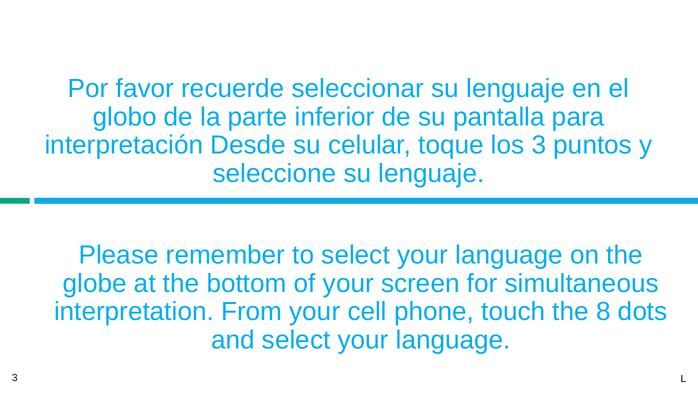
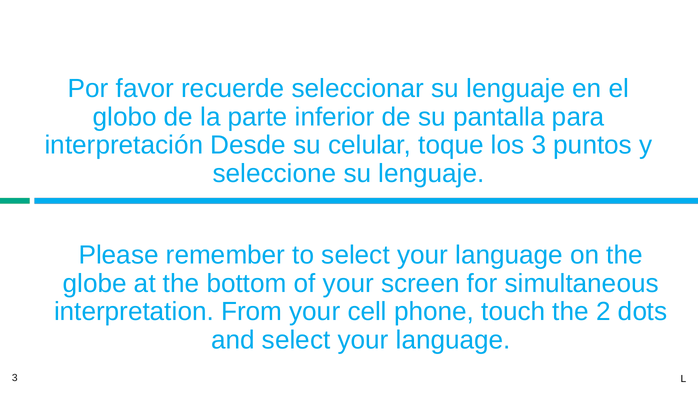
8: 8 -> 2
